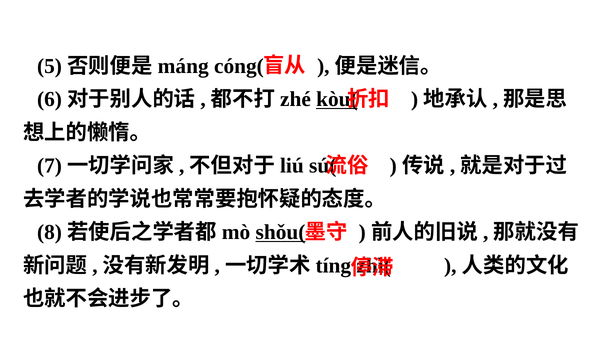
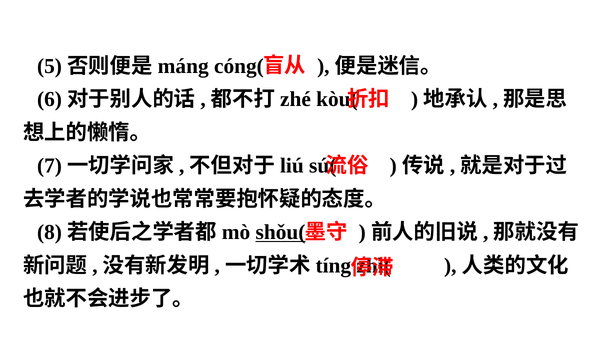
kòu( underline: present -> none
